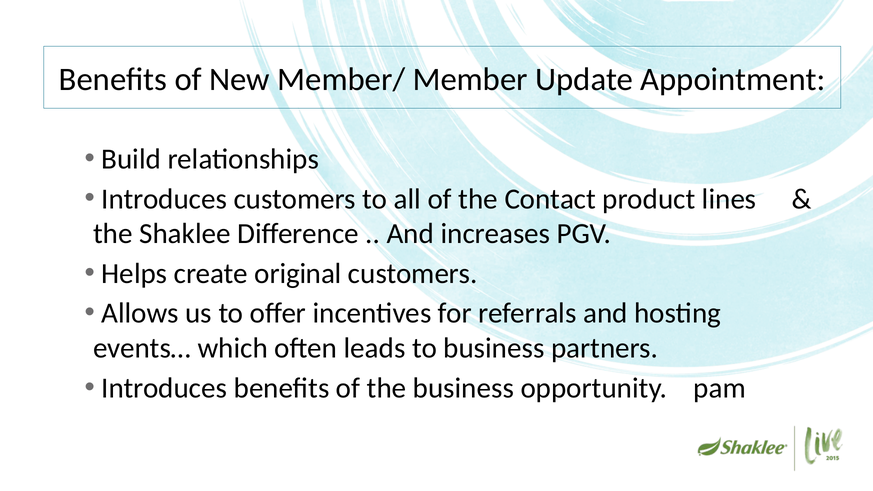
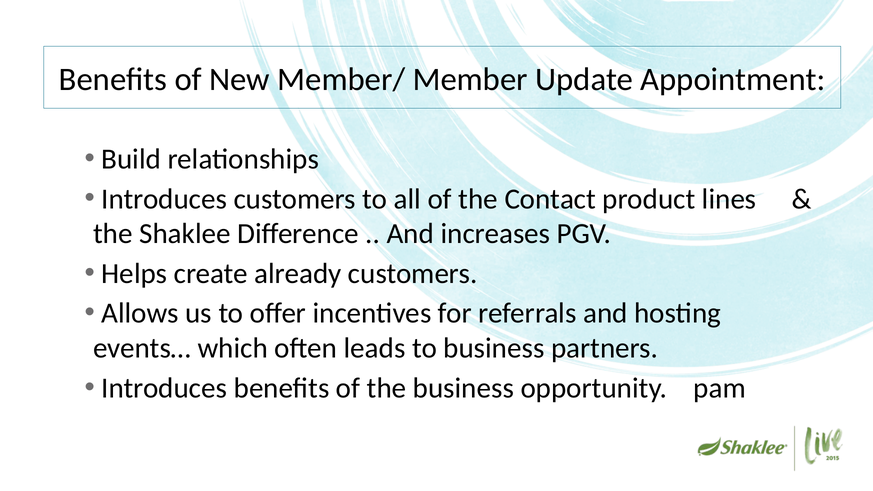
original: original -> already
